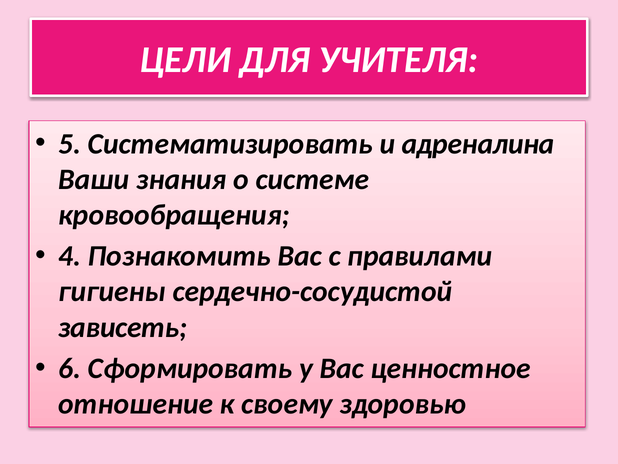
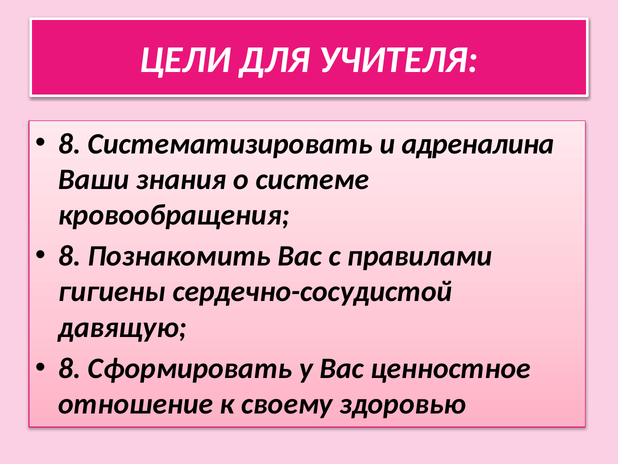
5 at (70, 144): 5 -> 8
4 at (70, 256): 4 -> 8
зависеть: зависеть -> давящую
6 at (70, 368): 6 -> 8
